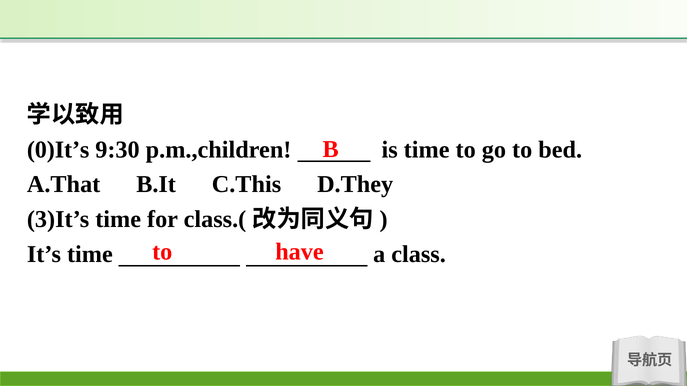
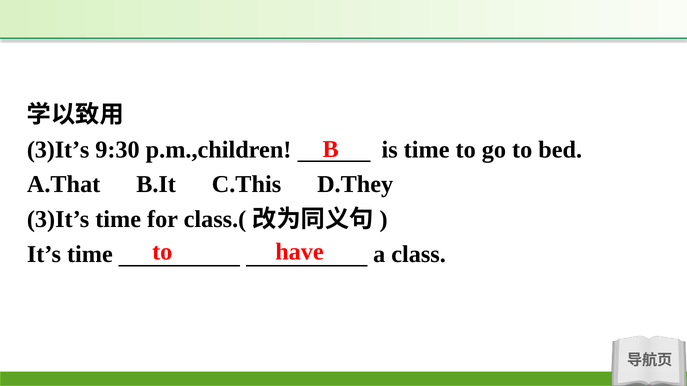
0)It’s at (58, 150): 0)It’s -> 3)It’s
